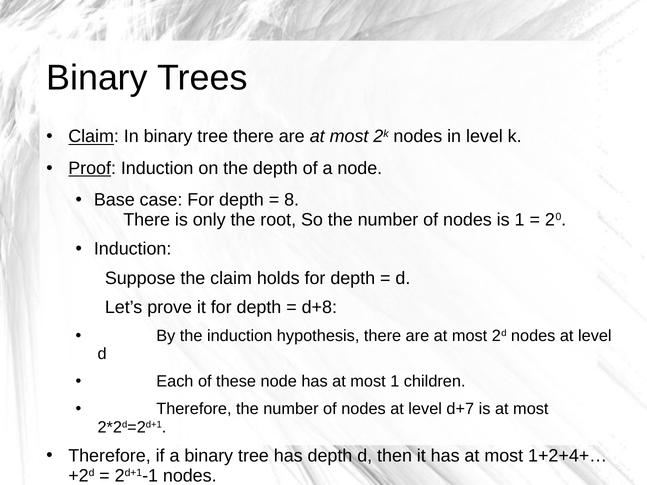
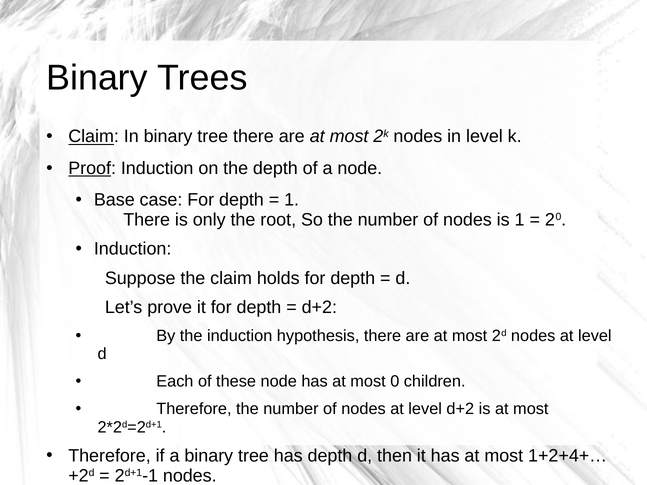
8 at (292, 200): 8 -> 1
d+8 at (319, 308): d+8 -> d+2
most 1: 1 -> 0
level d+7: d+7 -> d+2
